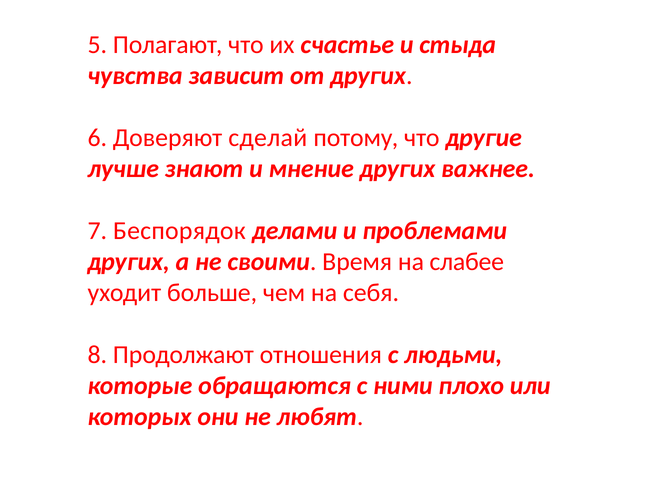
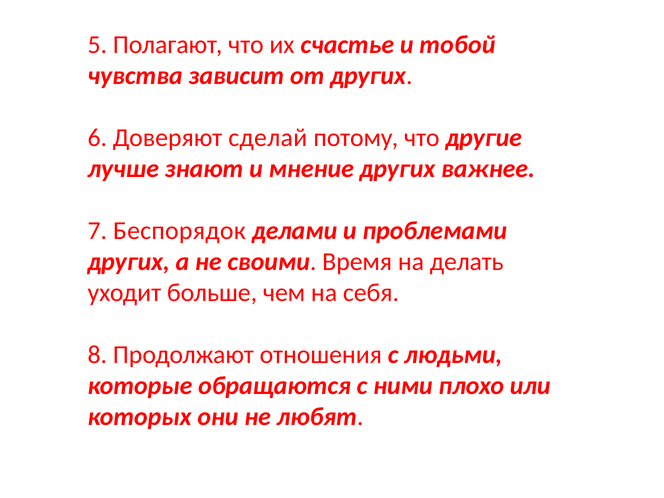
стыда: стыда -> тобой
слабее: слабее -> делать
